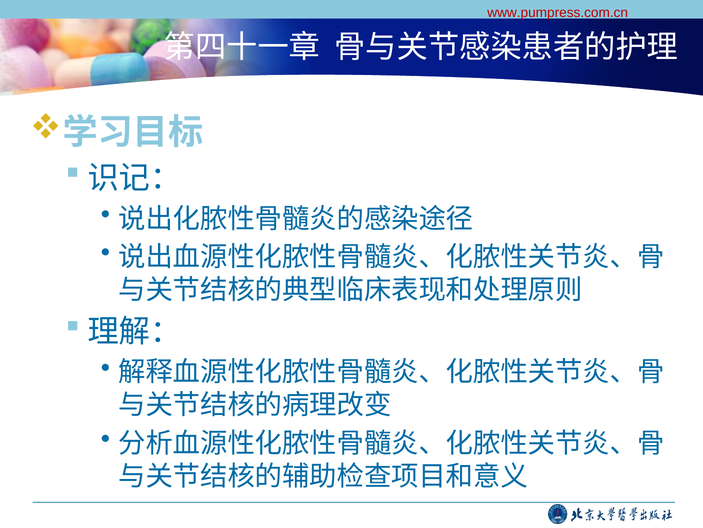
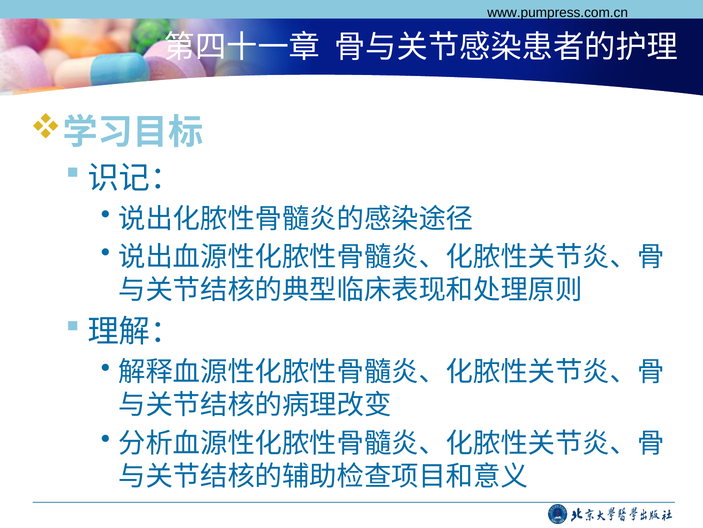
www.pumpress.com.cn colour: red -> black
